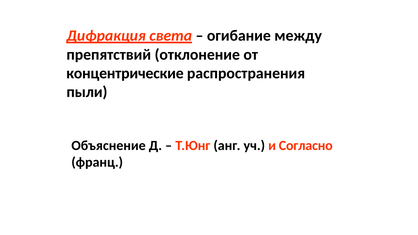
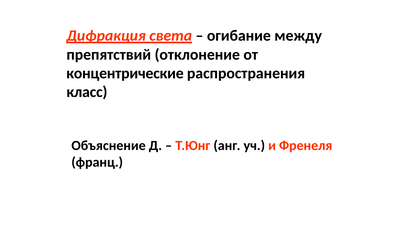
пыли: пыли -> класс
Согласно: Согласно -> Френеля
